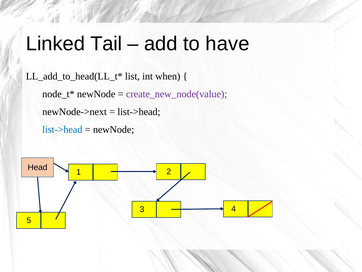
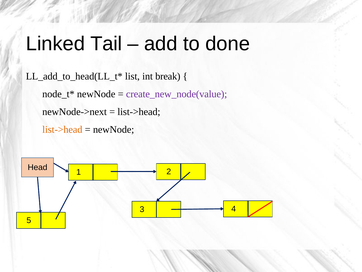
have: have -> done
when: when -> break
list->head at (62, 129) colour: blue -> orange
